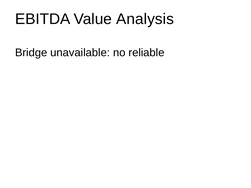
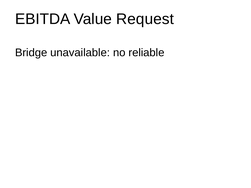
Analysis: Analysis -> Request
